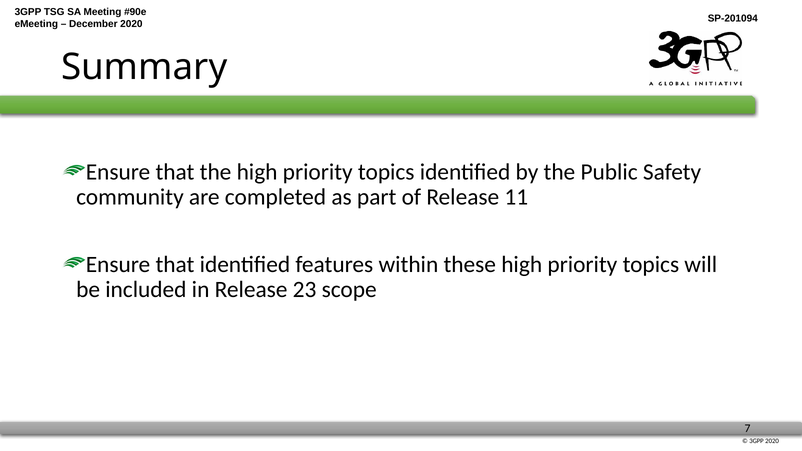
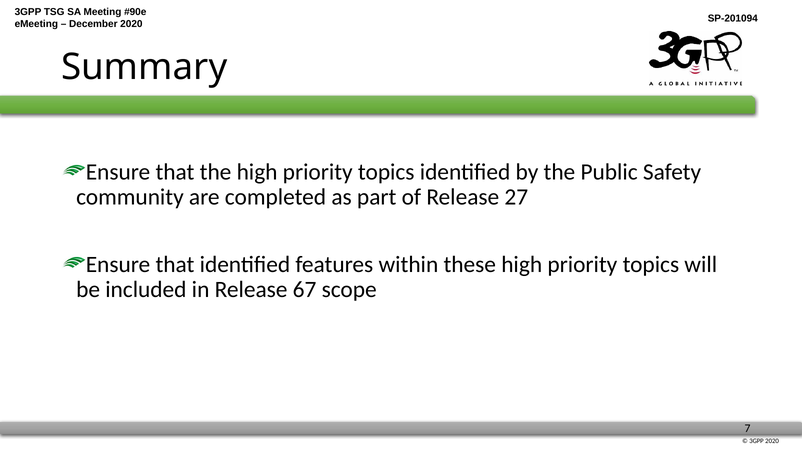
11: 11 -> 27
23: 23 -> 67
